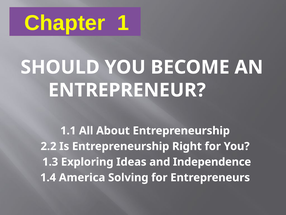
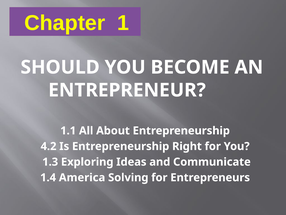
2.2: 2.2 -> 4.2
Independence: Independence -> Communicate
